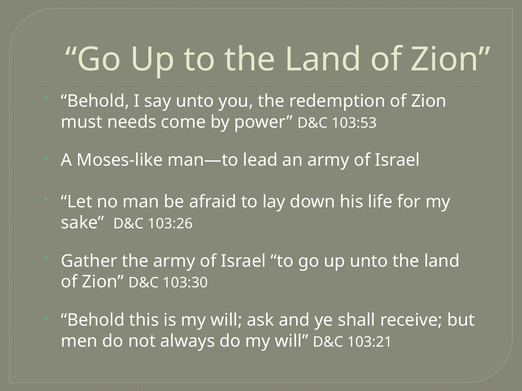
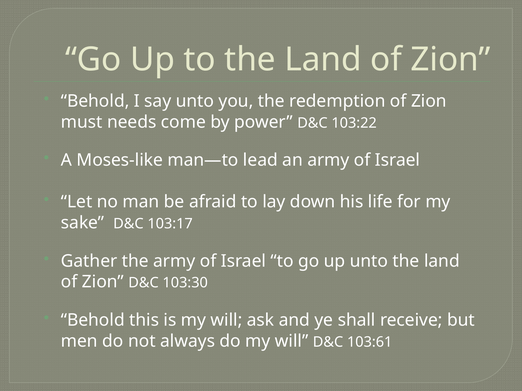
103:53: 103:53 -> 103:22
103:26: 103:26 -> 103:17
103:21: 103:21 -> 103:61
